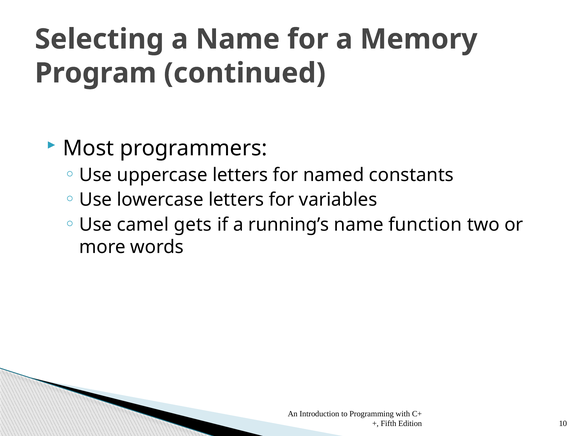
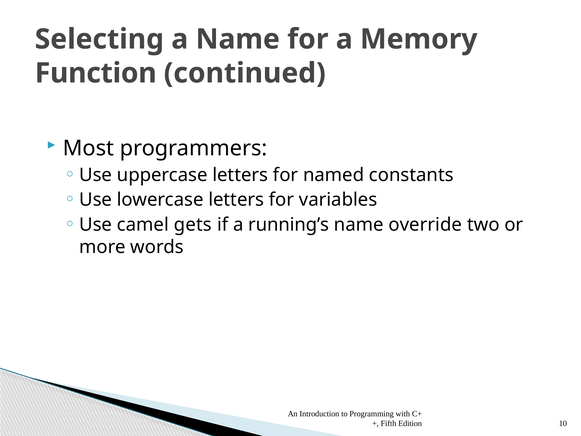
Program: Program -> Function
function: function -> override
